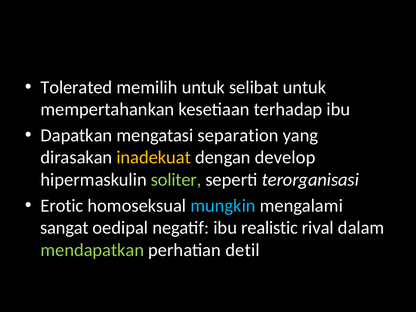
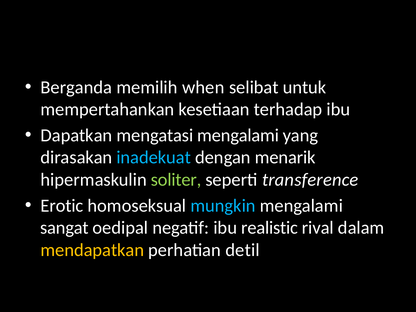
Tolerated: Tolerated -> Berganda
memilih untuk: untuk -> when
mengatasi separation: separation -> mengalami
inadekuat colour: yellow -> light blue
develop: develop -> menarik
terorganisasi: terorganisasi -> transference
mendapatkan colour: light green -> yellow
